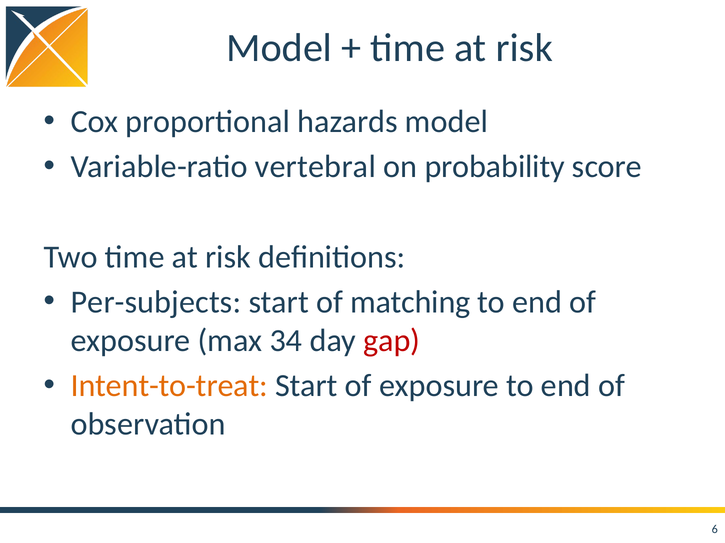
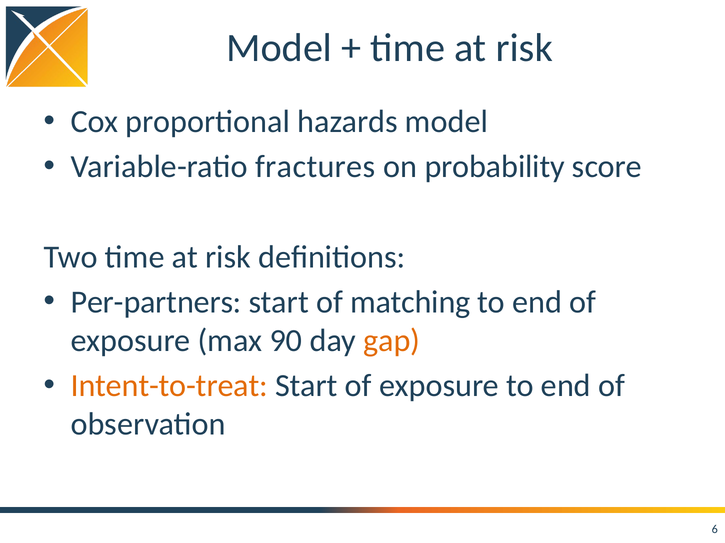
vertebral: vertebral -> fractures
Per-subjects: Per-subjects -> Per-partners
34: 34 -> 90
gap colour: red -> orange
